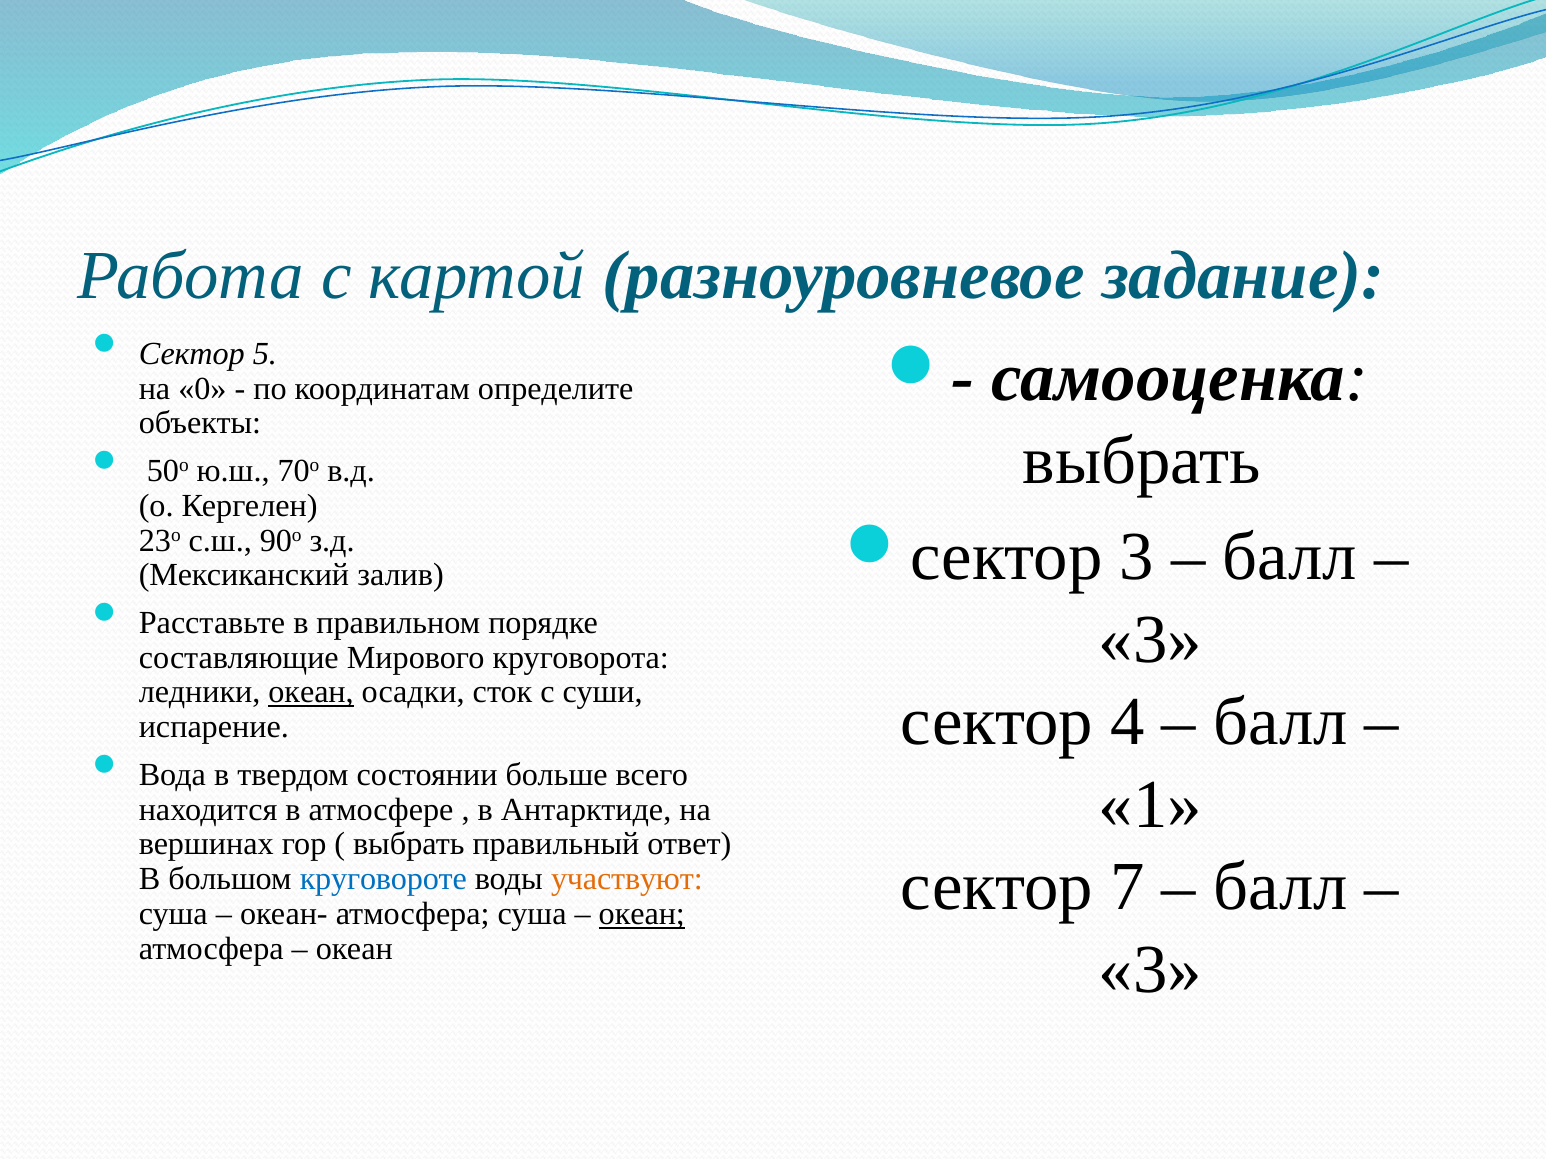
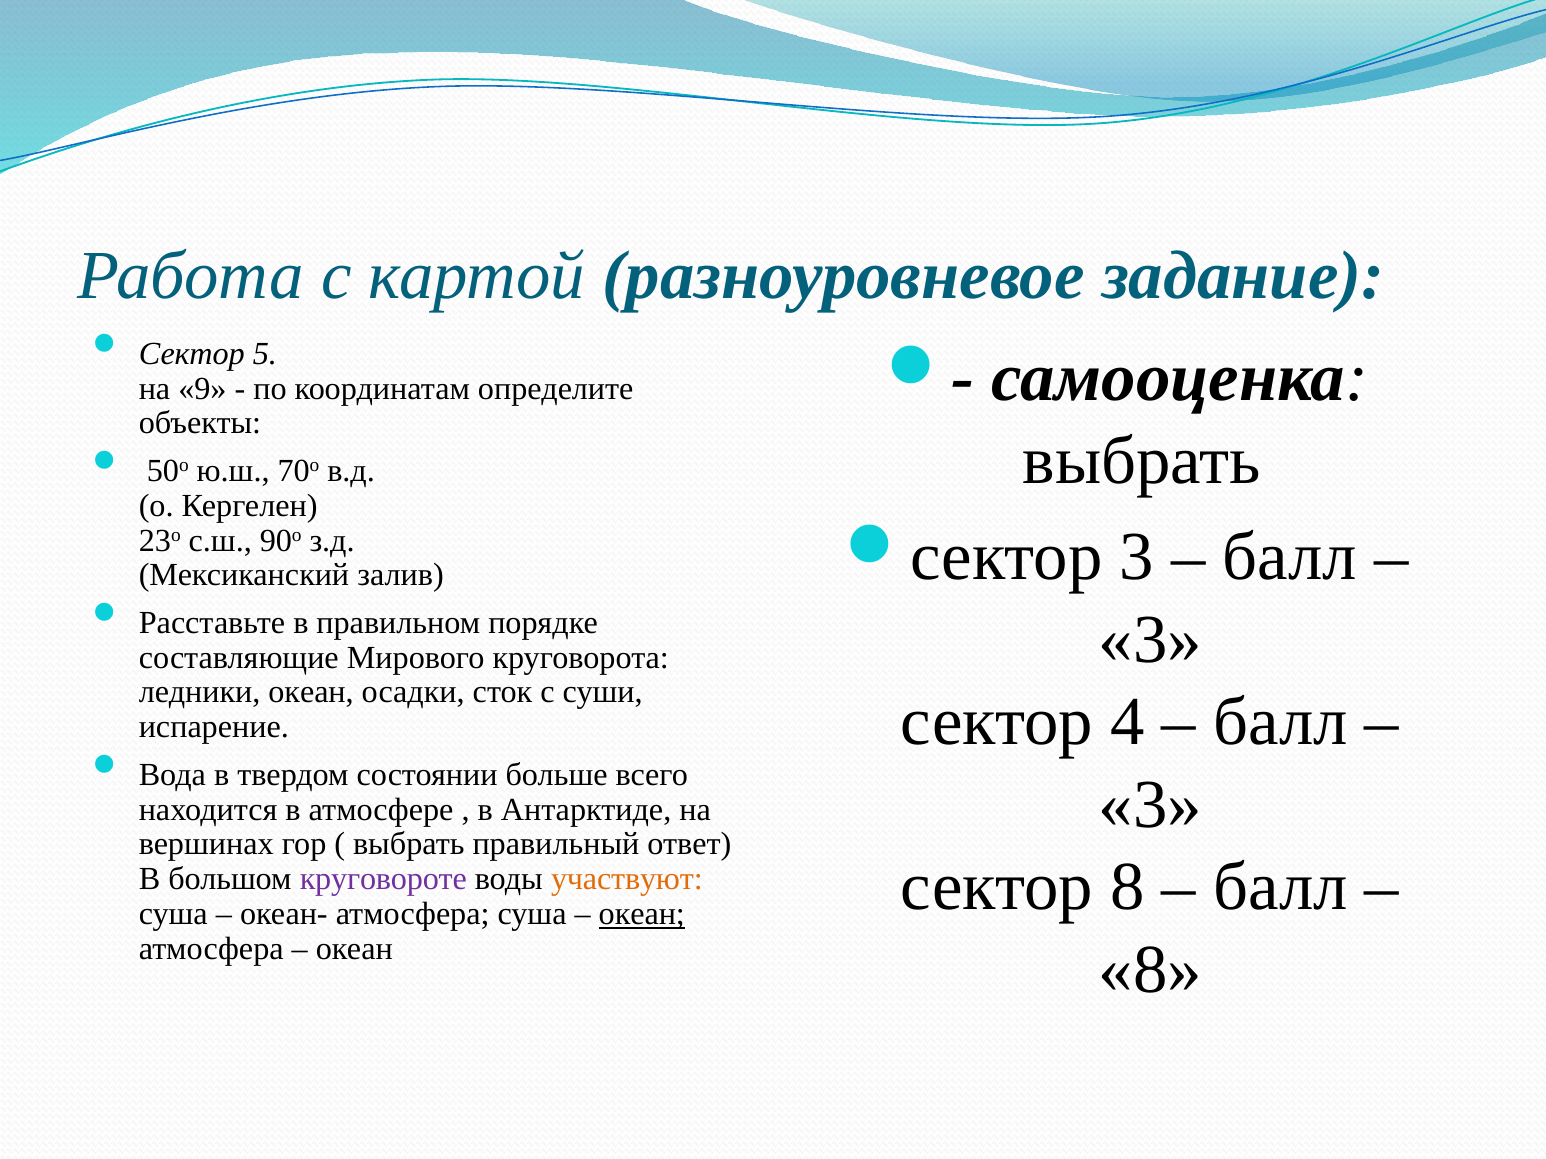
0: 0 -> 9
океан at (311, 693) underline: present -> none
1 at (1150, 805): 1 -> 3
сектор 7: 7 -> 8
круговороте colour: blue -> purple
3 at (1150, 970): 3 -> 8
